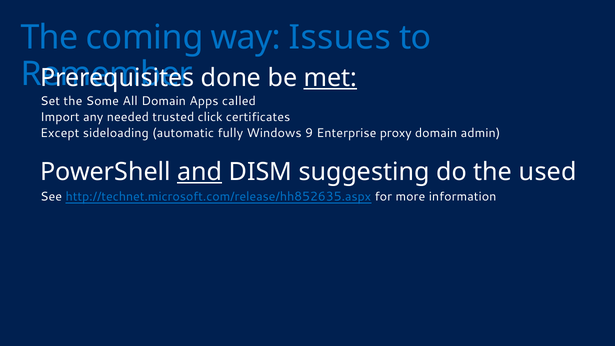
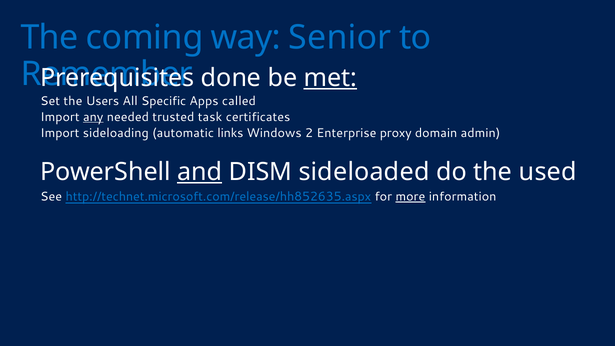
Issues: Issues -> Senior
Some: Some -> Users
All Domain: Domain -> Specific
any underline: none -> present
click: click -> task
Except at (60, 133): Except -> Import
fully: fully -> links
9: 9 -> 2
suggesting: suggesting -> sideloaded
more underline: none -> present
